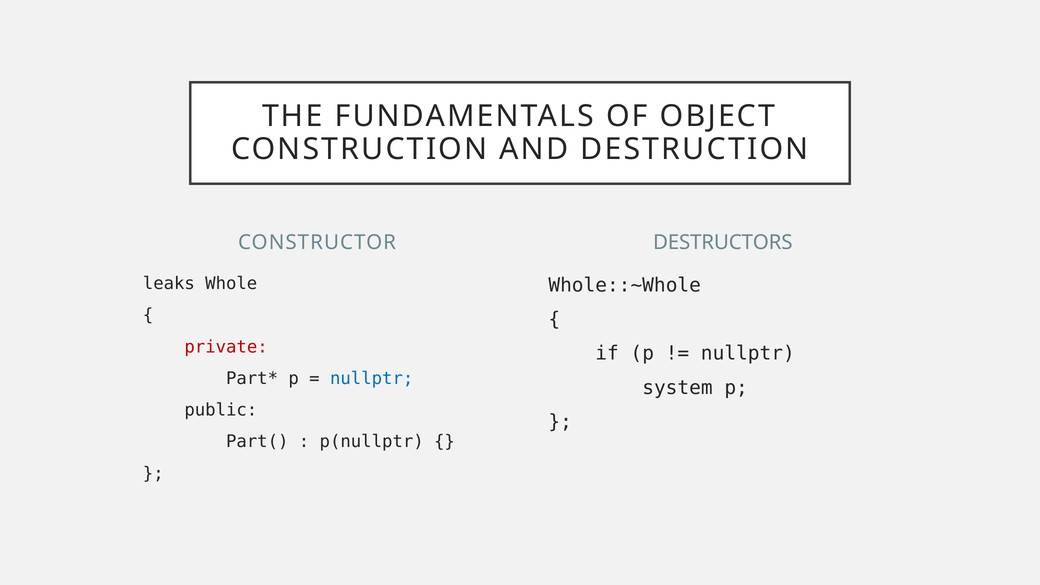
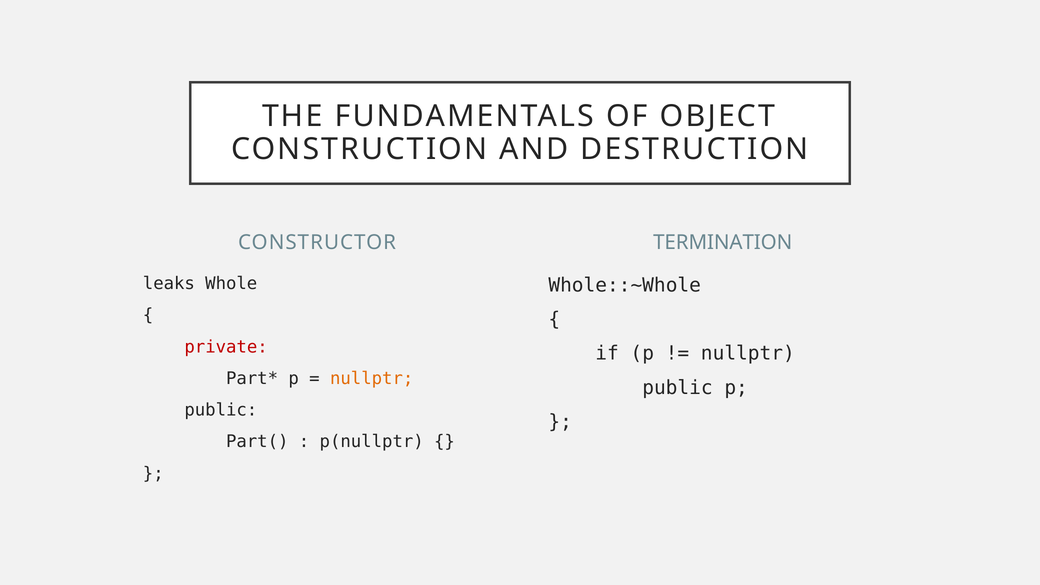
DESTRUCTORS: DESTRUCTORS -> TERMINATION
nullptr at (372, 379) colour: blue -> orange
system at (677, 388): system -> public
